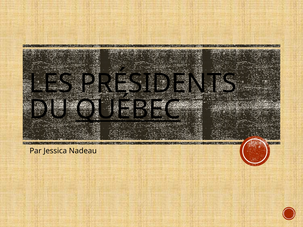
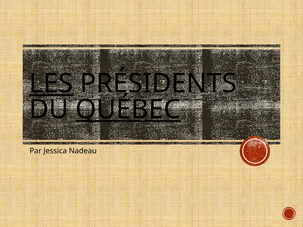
LES underline: none -> present
